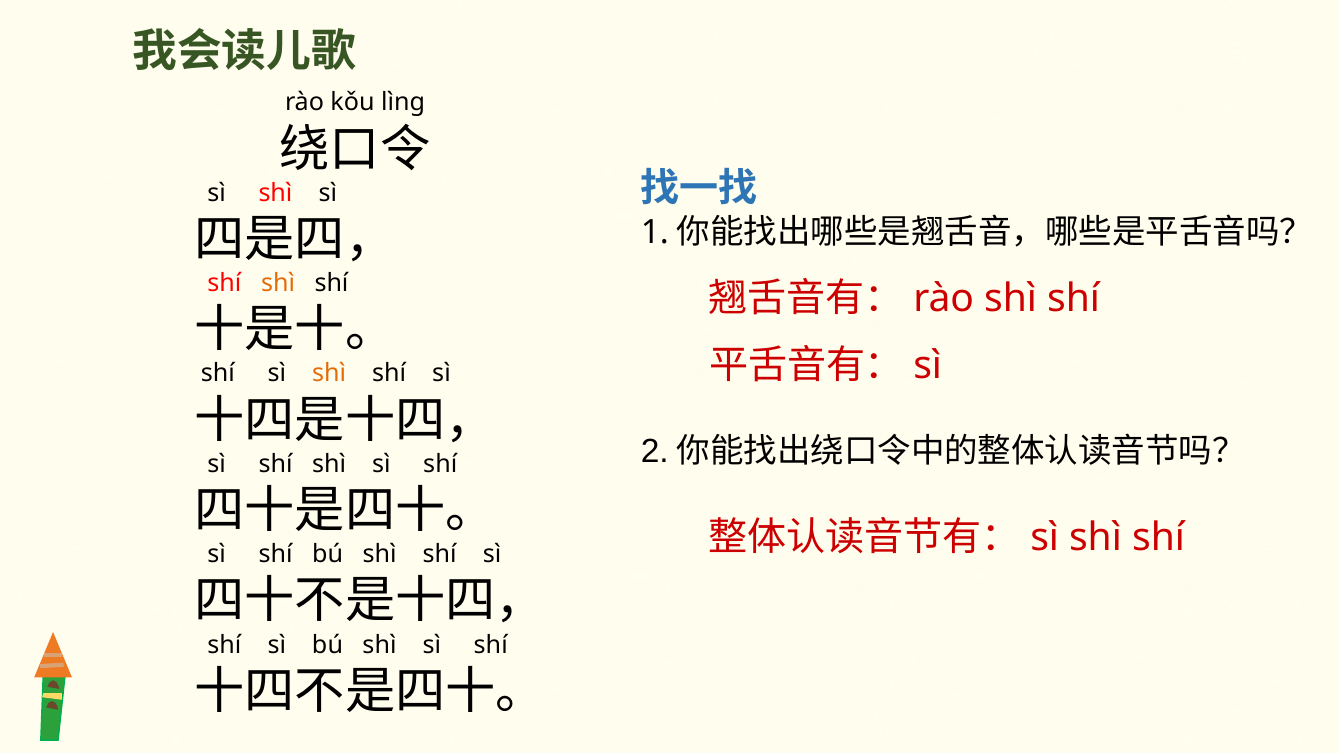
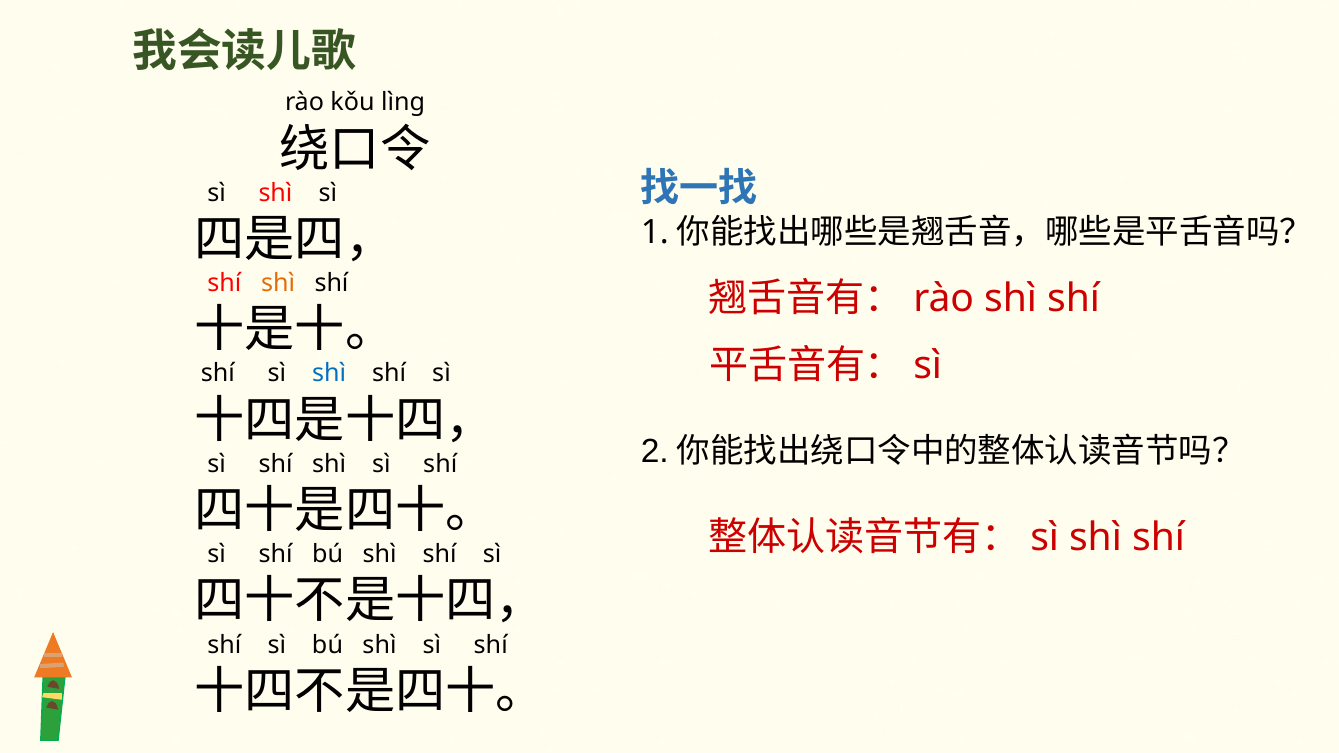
shì at (329, 374) colour: orange -> blue
